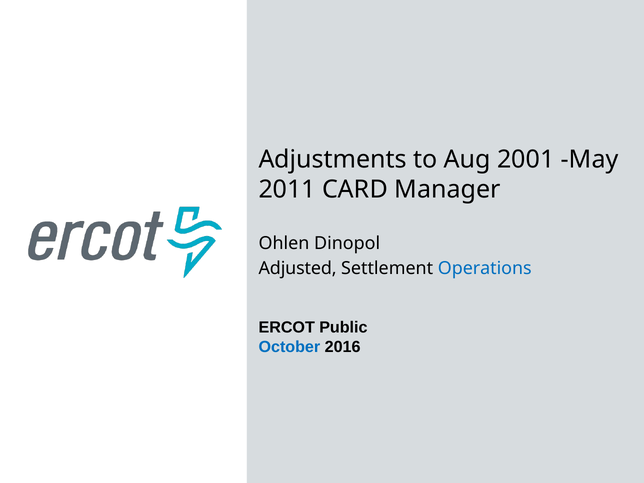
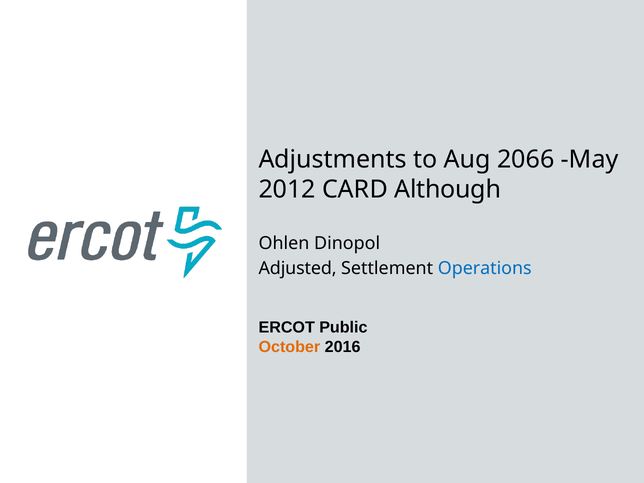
2001: 2001 -> 2066
2011: 2011 -> 2012
Manager: Manager -> Although
October colour: blue -> orange
